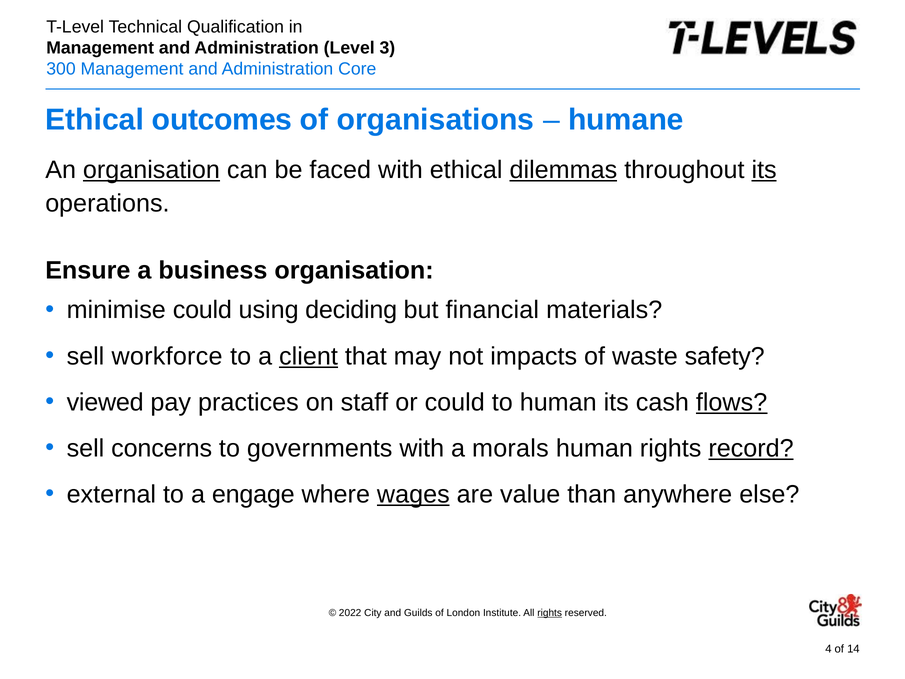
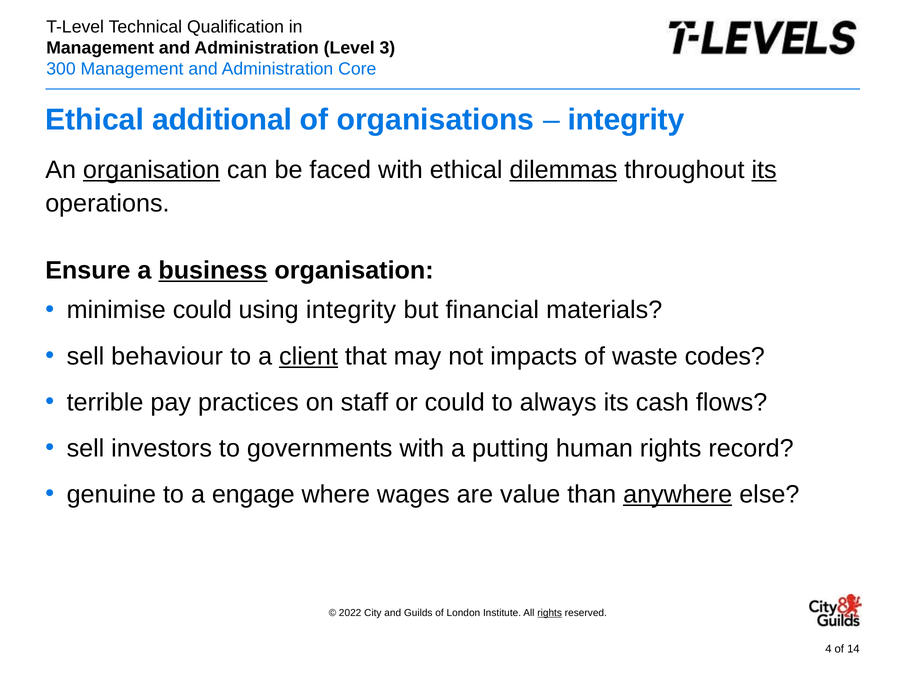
outcomes: outcomes -> additional
humane at (626, 120): humane -> integrity
business underline: none -> present
using deciding: deciding -> integrity
workforce: workforce -> behaviour
safety: safety -> codes
viewed: viewed -> terrible
to human: human -> always
flows underline: present -> none
concerns: concerns -> investors
morals: morals -> putting
record underline: present -> none
external: external -> genuine
wages underline: present -> none
anywhere underline: none -> present
